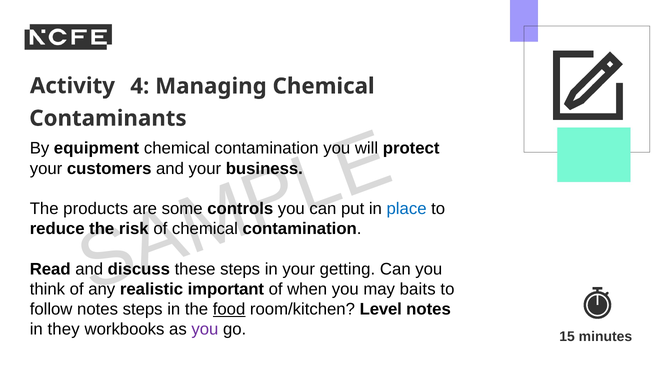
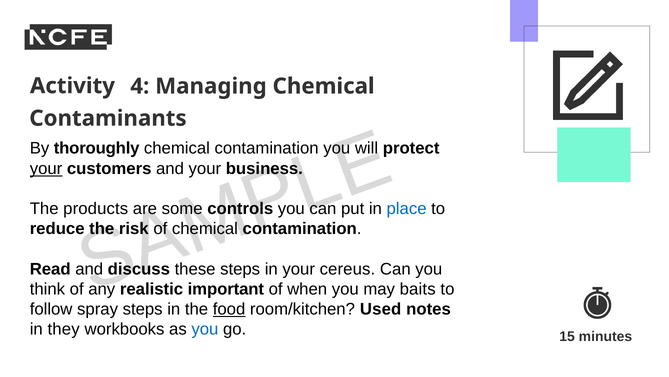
equipment: equipment -> thoroughly
your at (46, 168) underline: none -> present
getting: getting -> cereus
follow notes: notes -> spray
Level: Level -> Used
you at (205, 329) colour: purple -> blue
